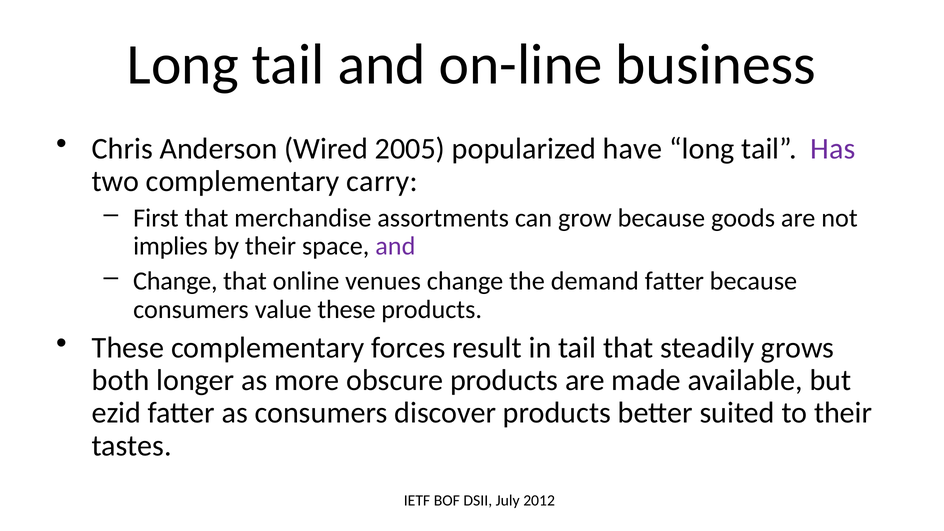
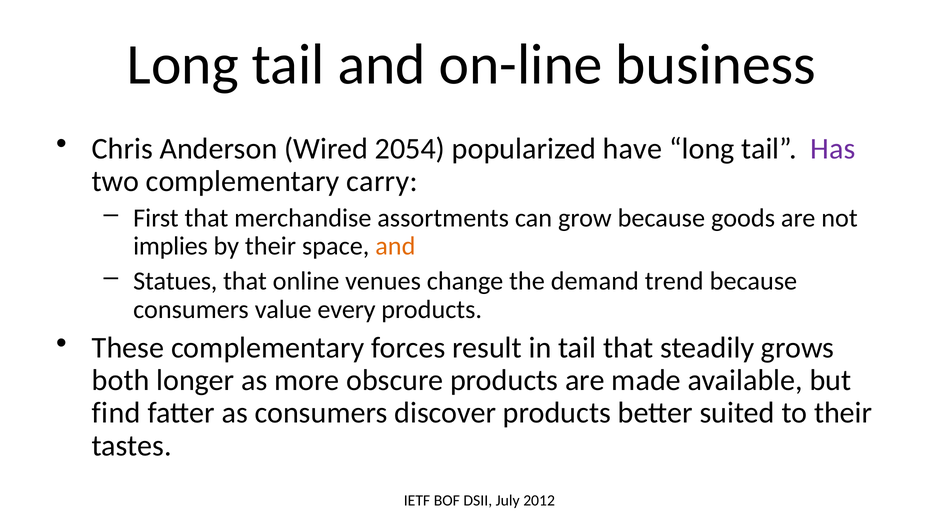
2005: 2005 -> 2054
and at (395, 246) colour: purple -> orange
Change at (175, 281): Change -> Statues
demand fatter: fatter -> trend
value these: these -> every
ezid: ezid -> find
